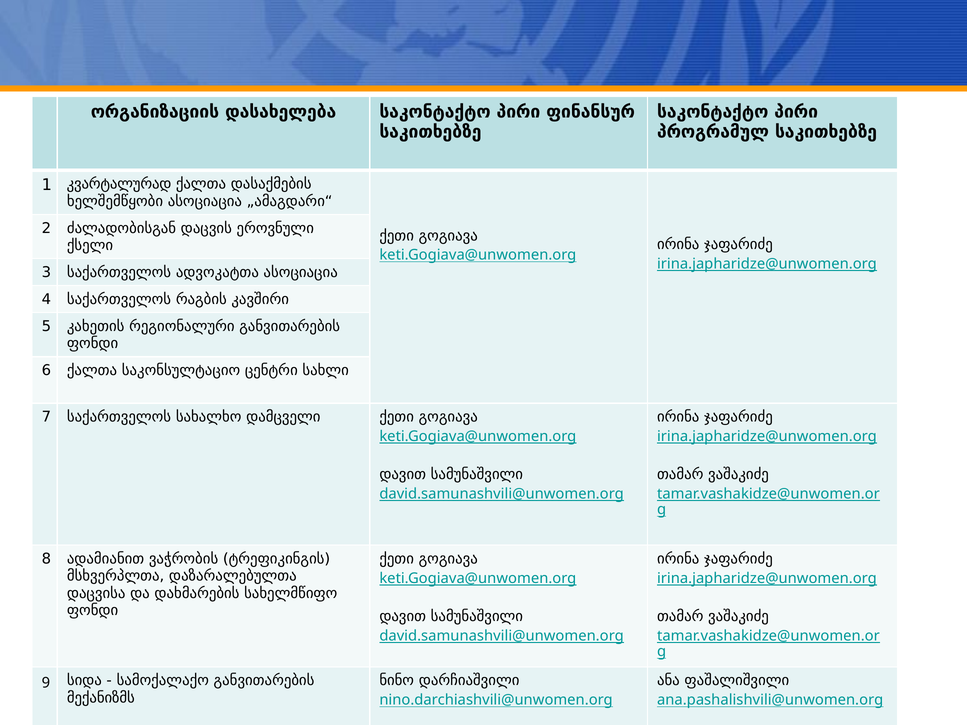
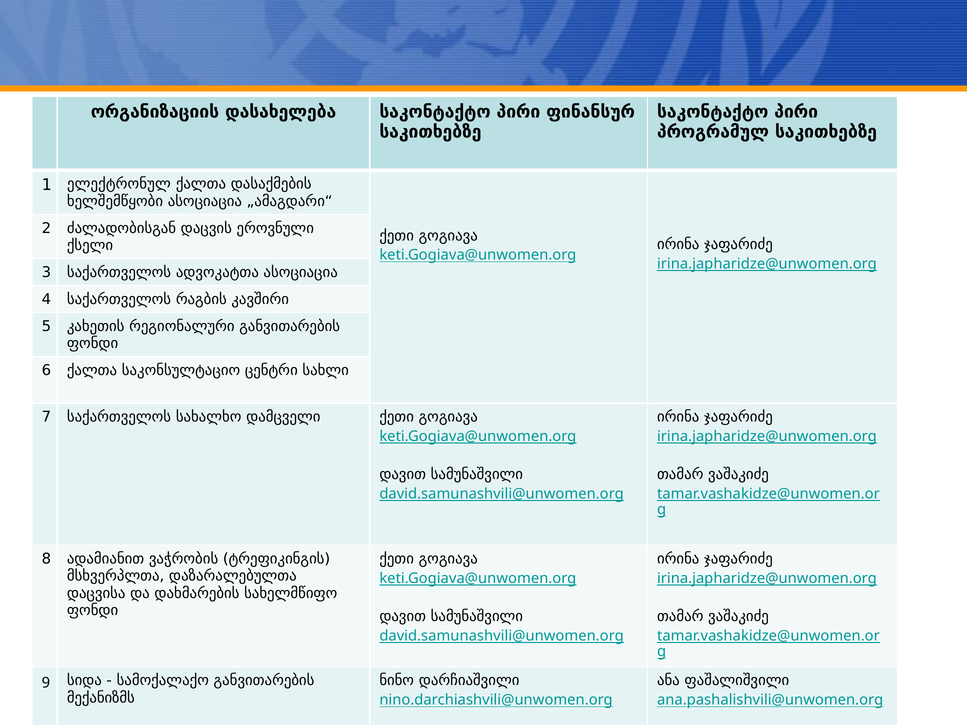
კვარტალურად: კვარტალურად -> ელექტრონულ
